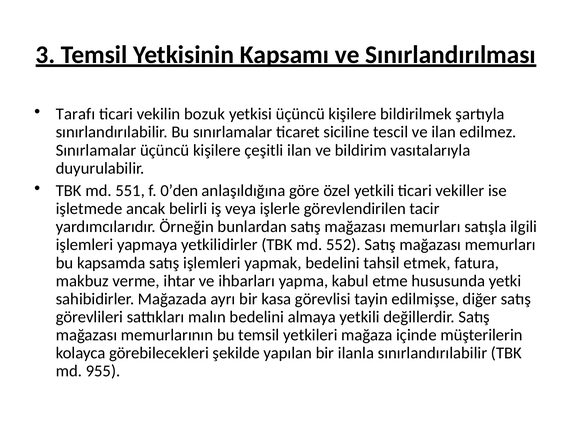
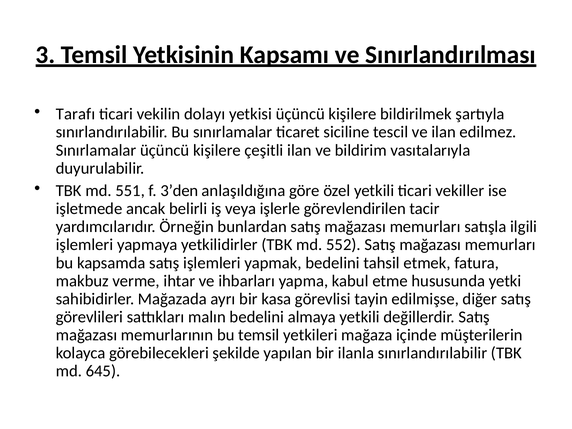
bozuk: bozuk -> dolayı
0’den: 0’den -> 3’den
955: 955 -> 645
